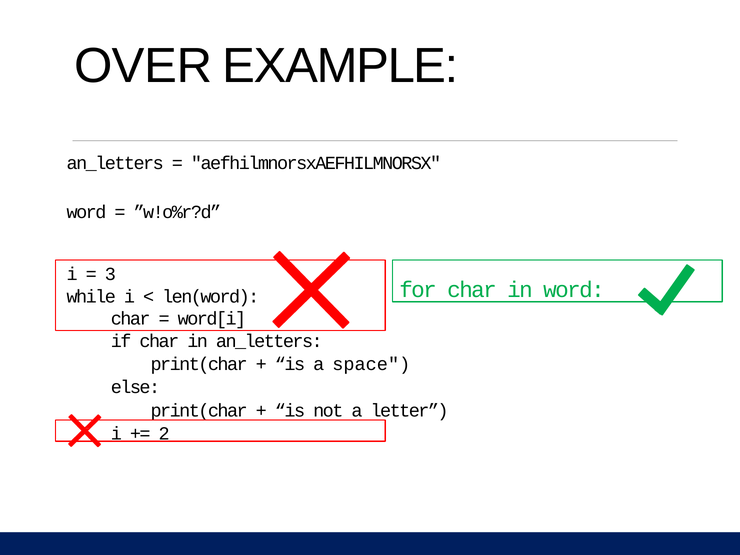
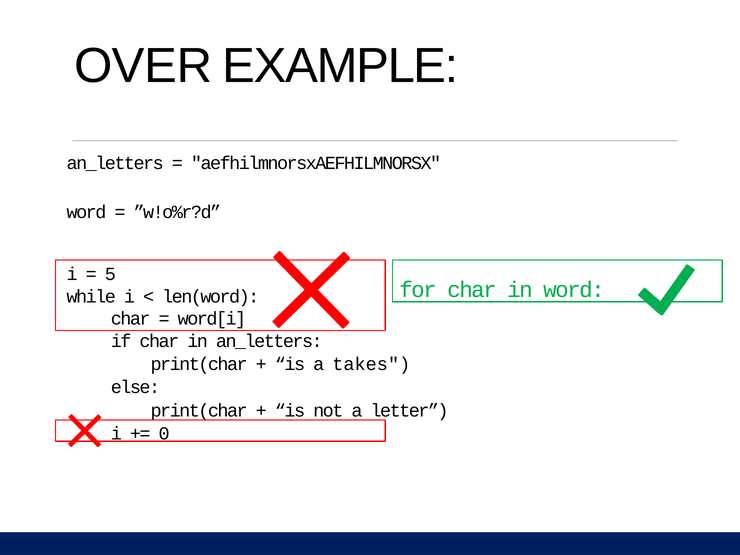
3: 3 -> 5
space: space -> takes
2: 2 -> 0
